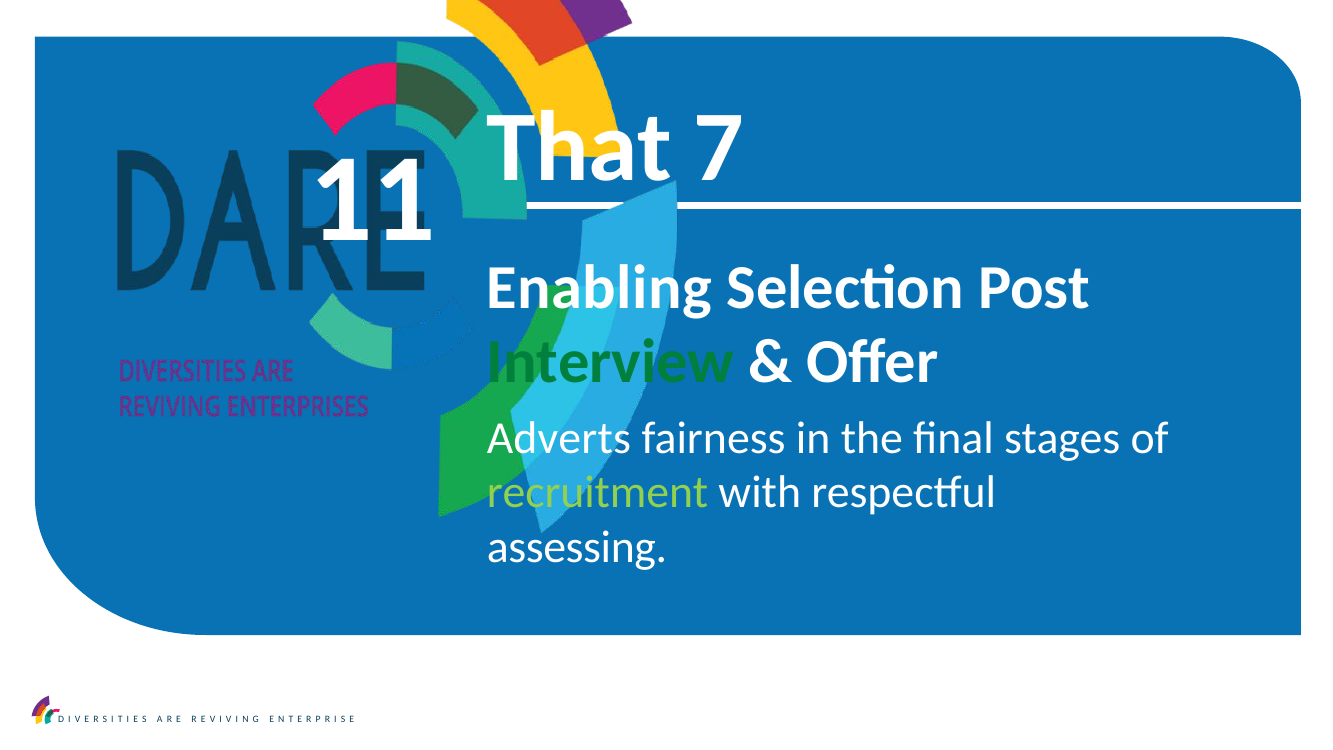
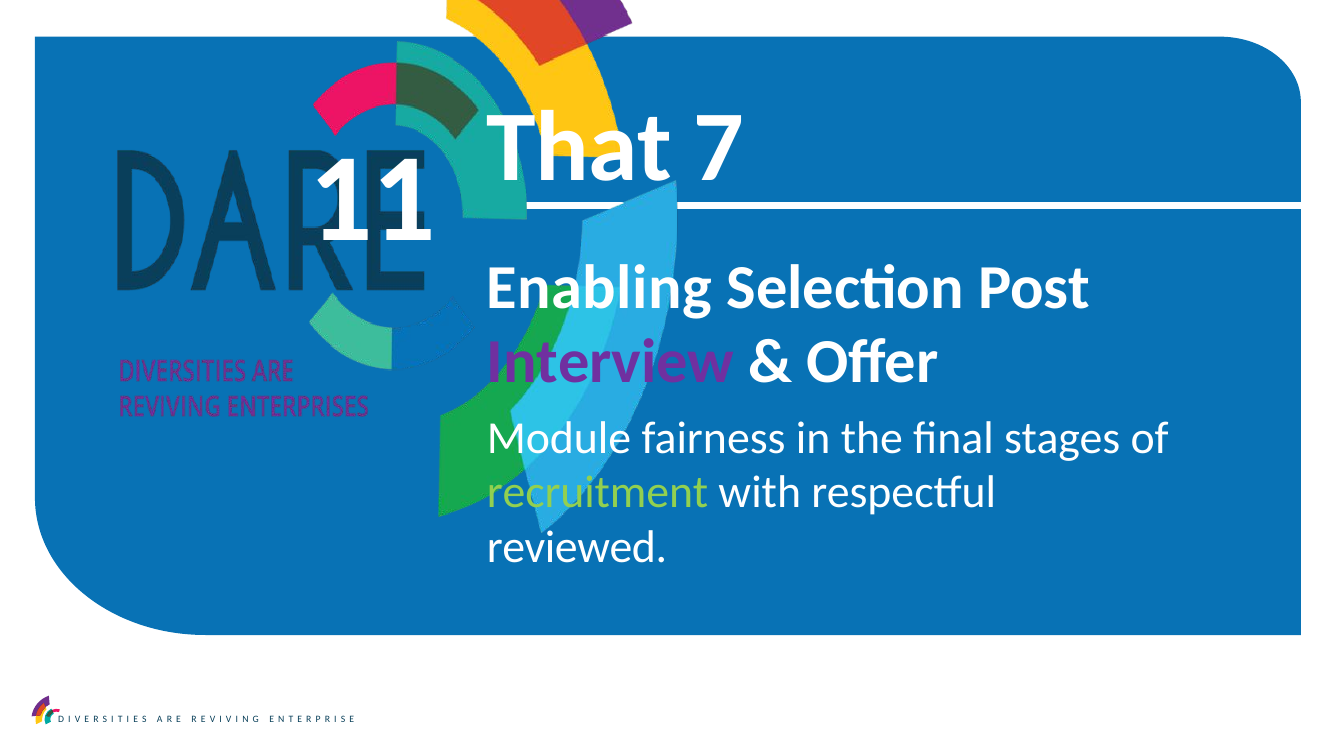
Interview colour: green -> purple
Adverts: Adverts -> Module
assessing: assessing -> reviewed
